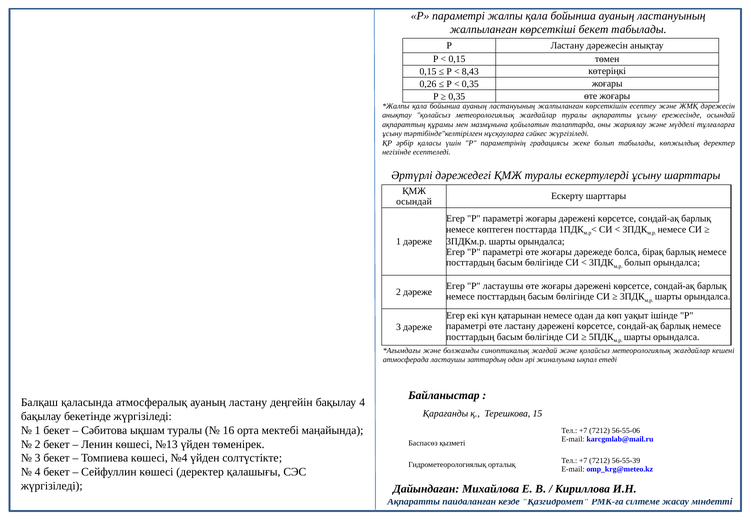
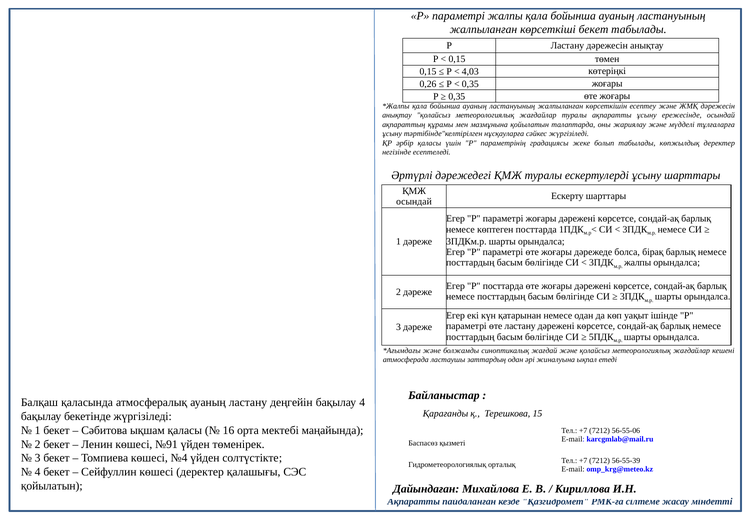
8,43: 8,43 -> 4,03
болып at (638, 263): болып -> жалпы
Р ластаушы: ластаушы -> посттарда
ықшам туралы: туралы -> қаласы
№13: №13 -> №91
жүргізіледі at (52, 486): жүргізіледі -> қойылатын
